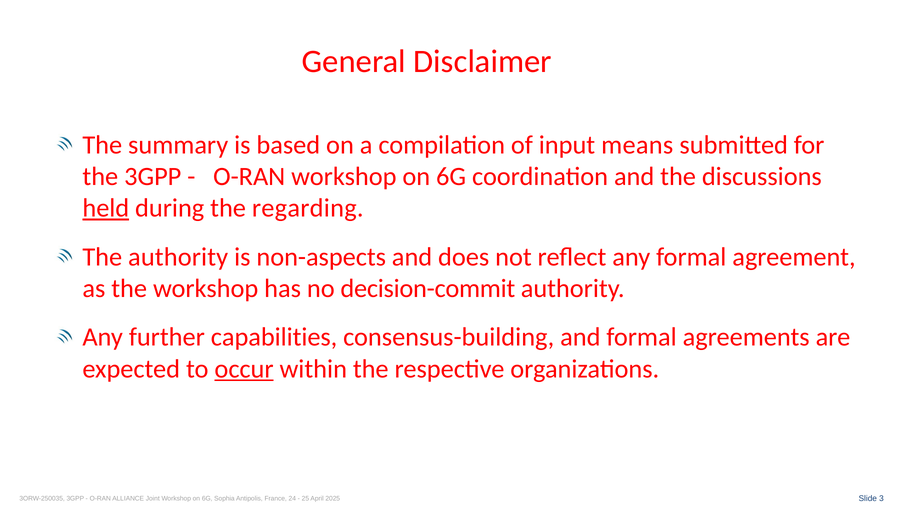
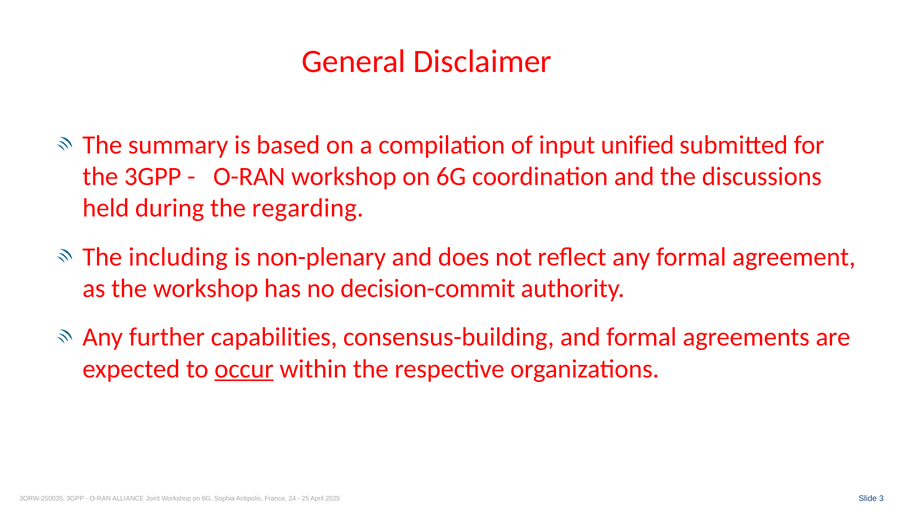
means: means -> unified
held underline: present -> none
The authority: authority -> including
non-aspects: non-aspects -> non-plenary
